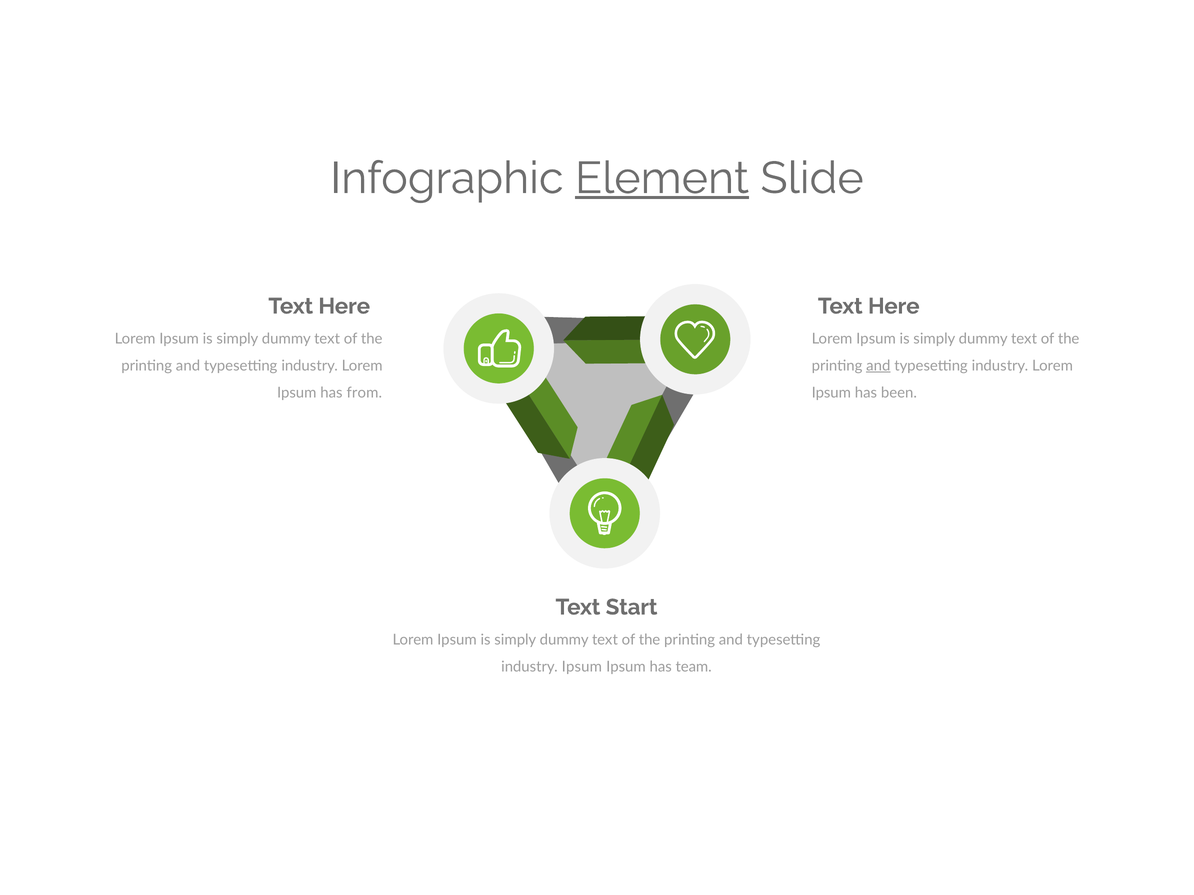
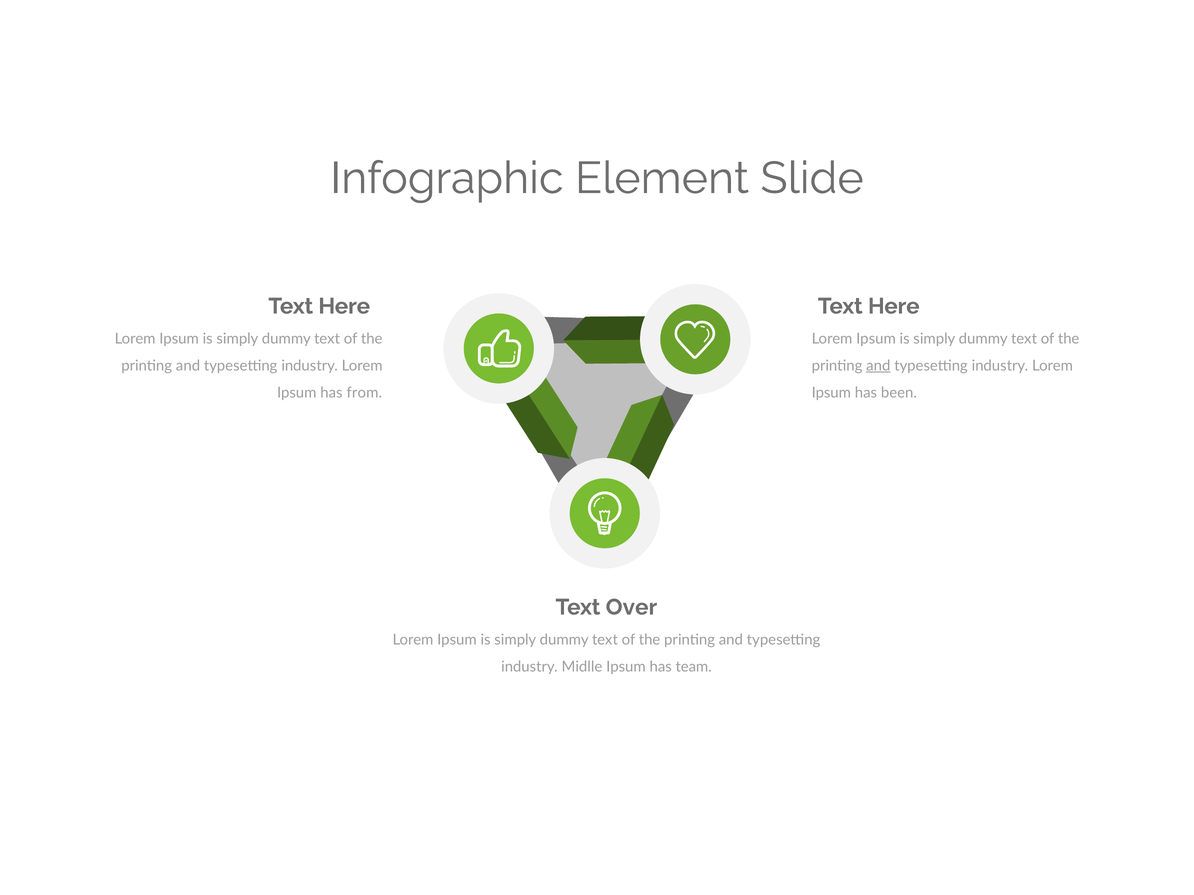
Element underline: present -> none
Start: Start -> Over
industry Ipsum: Ipsum -> Midlle
